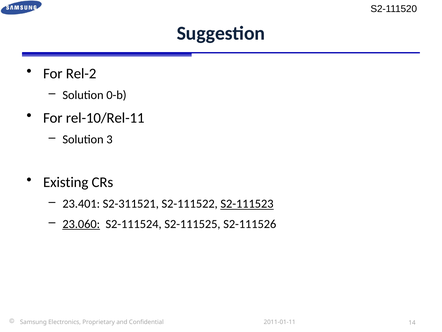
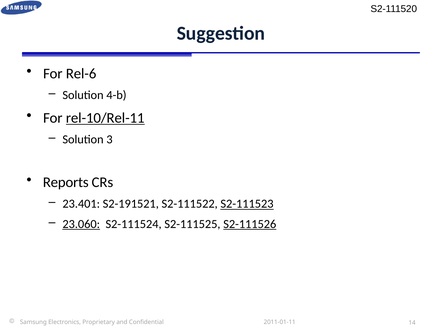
Rel-2: Rel-2 -> Rel-6
0-b: 0-b -> 4-b
rel-10/Rel-11 underline: none -> present
Existing: Existing -> Reports
S2-311521: S2-311521 -> S2-191521
S2-111526 underline: none -> present
